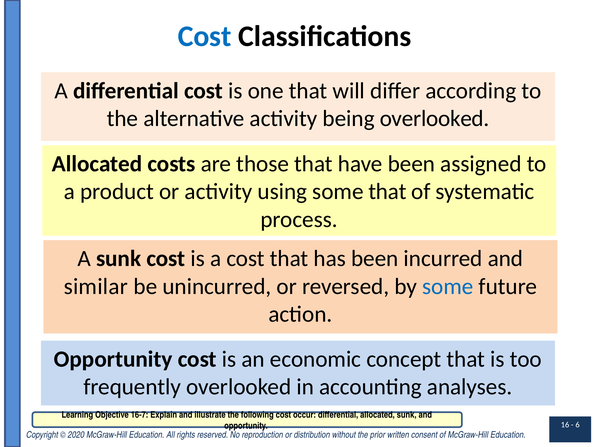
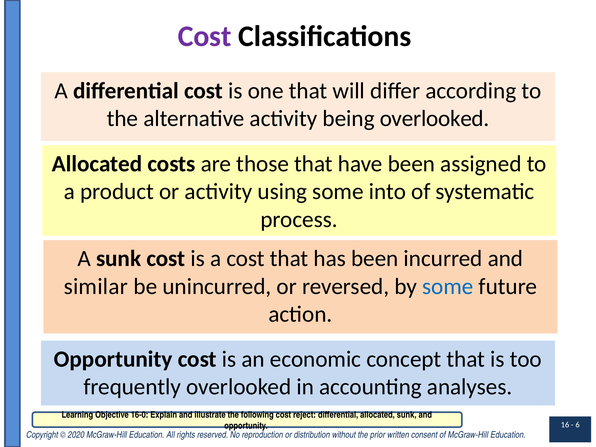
Cost at (205, 36) colour: blue -> purple
some that: that -> into
16-7: 16-7 -> 16-0
occur: occur -> reject
